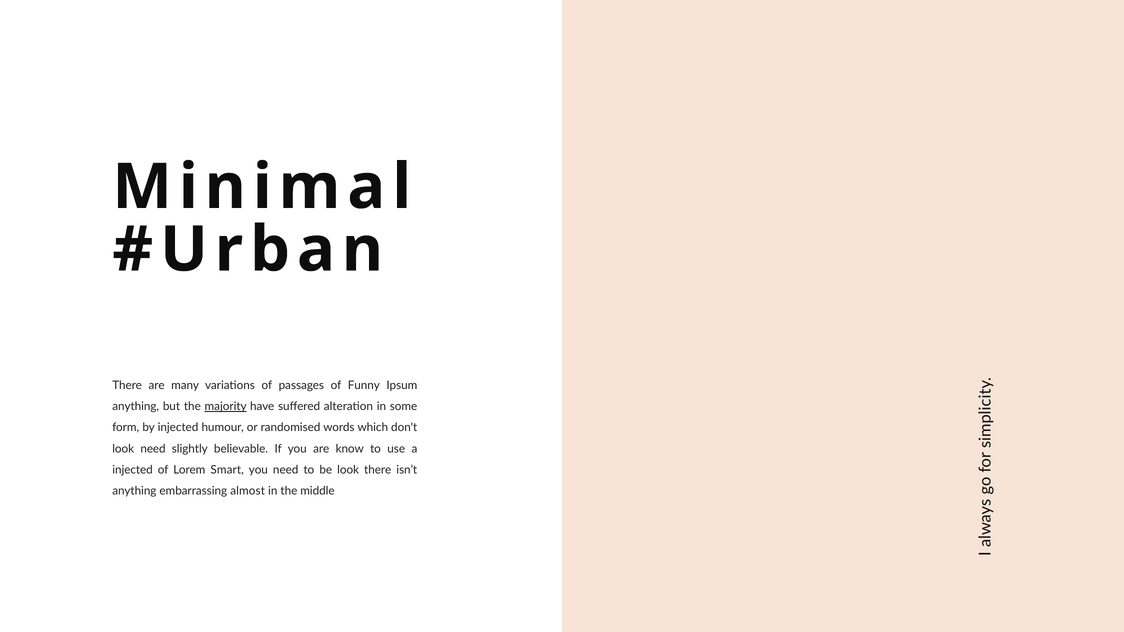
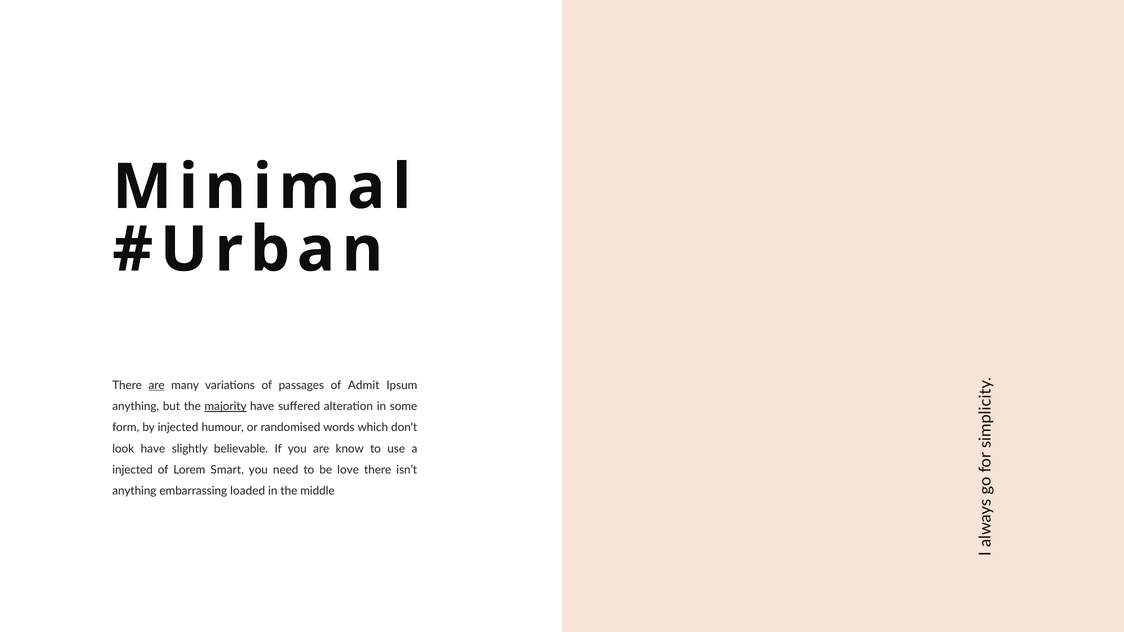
are at (157, 386) underline: none -> present
Funny: Funny -> Admit
look need: need -> have
be look: look -> love
almost: almost -> loaded
